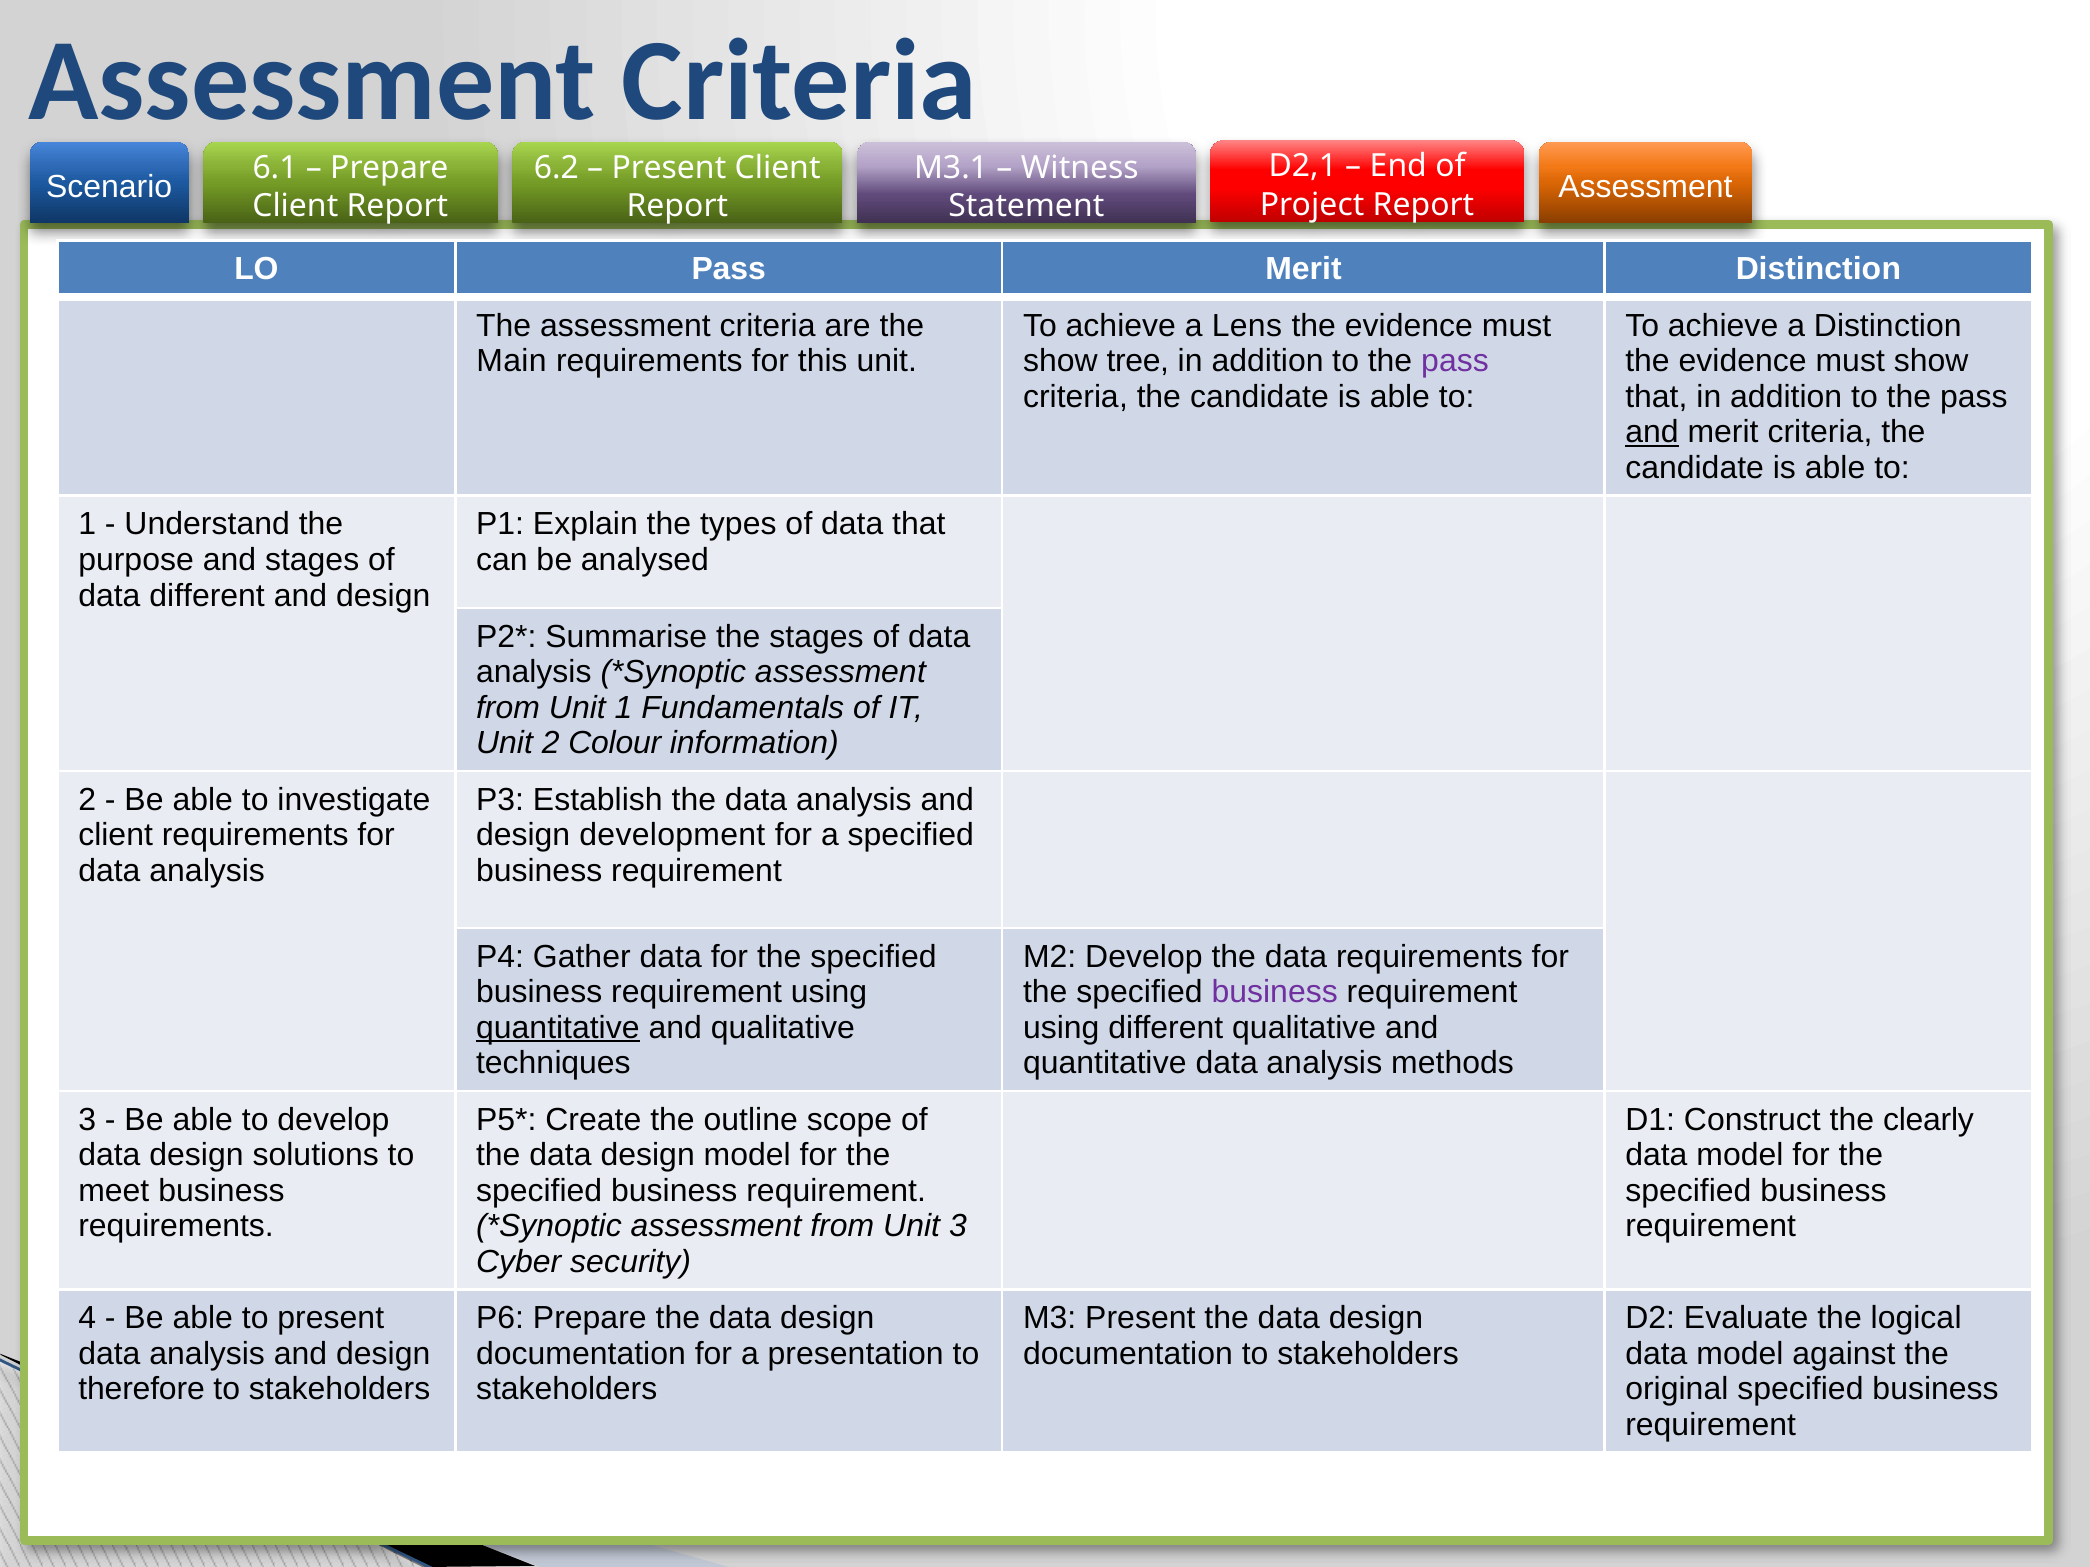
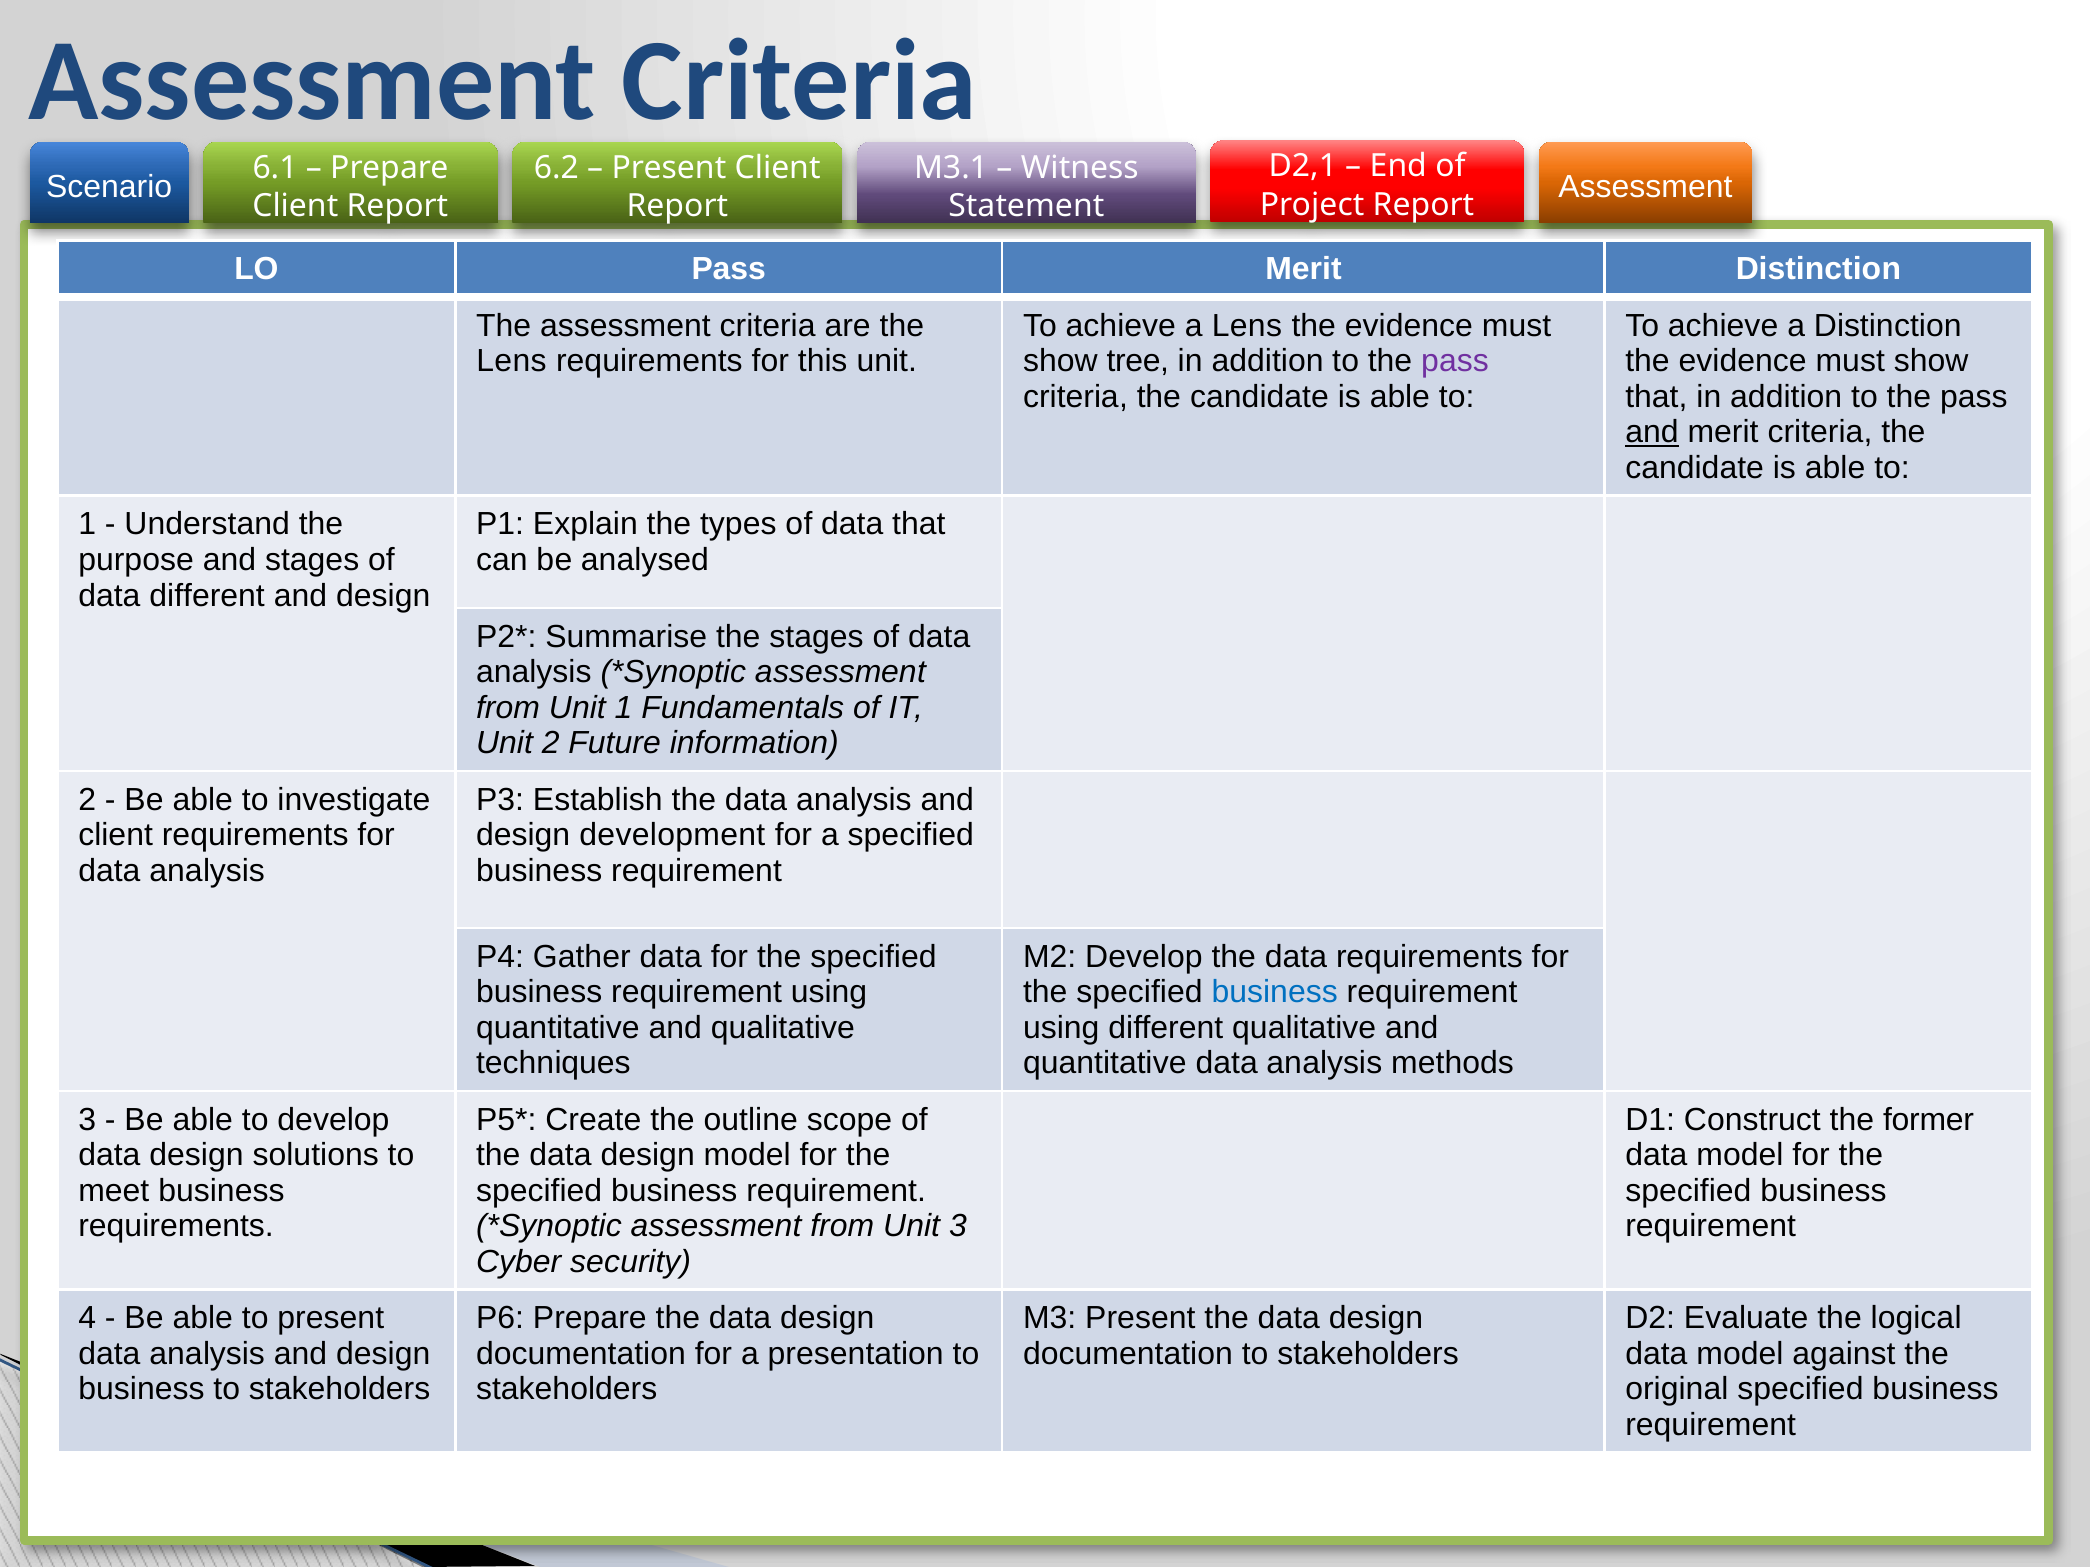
Main at (511, 361): Main -> Lens
Colour: Colour -> Future
business at (1275, 992) colour: purple -> blue
quantitative at (558, 1028) underline: present -> none
clearly: clearly -> former
therefore at (142, 1390): therefore -> business
